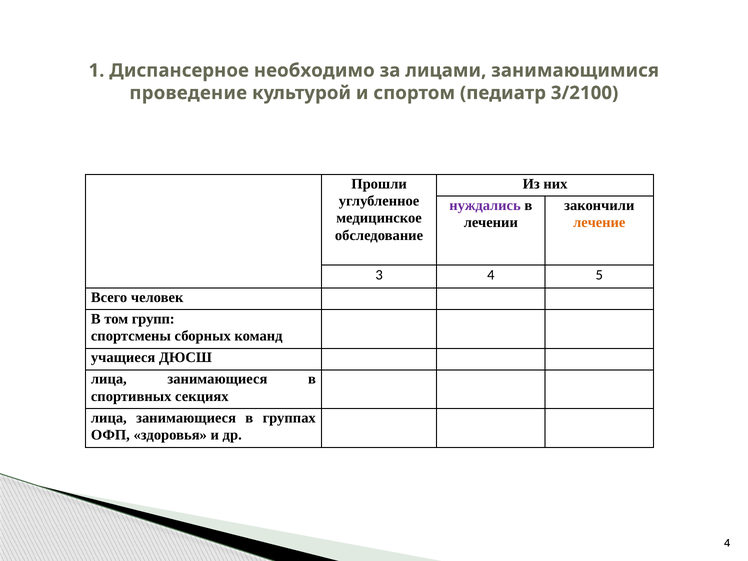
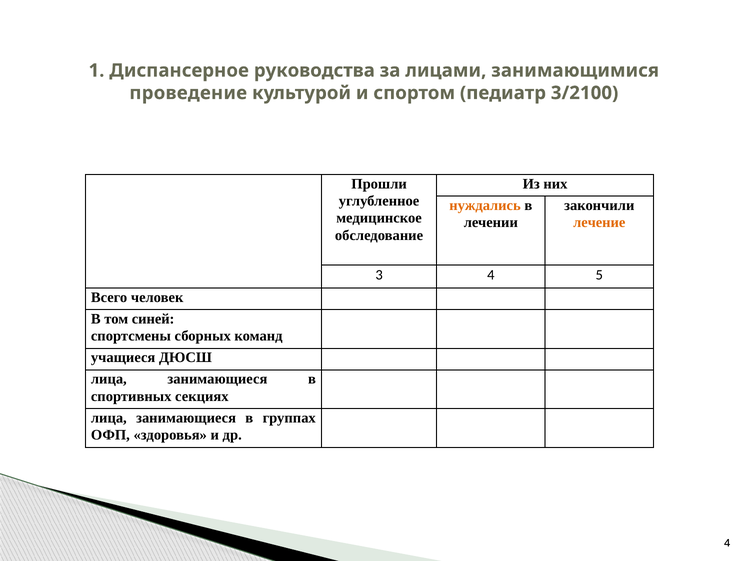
необходимо: необходимо -> руководства
нуждались colour: purple -> orange
групп: групп -> синей
